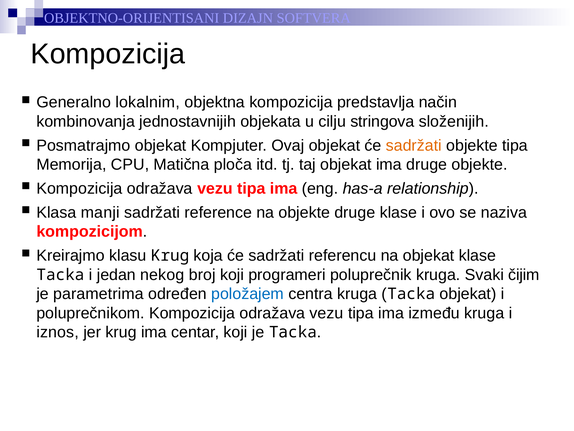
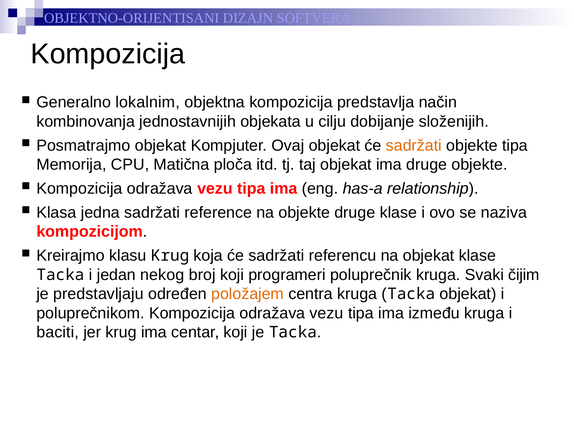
stringova: stringova -> dobijanje
manji: manji -> jedna
parametrima: parametrima -> predstavljaju
položajem colour: blue -> orange
iznos: iznos -> baciti
